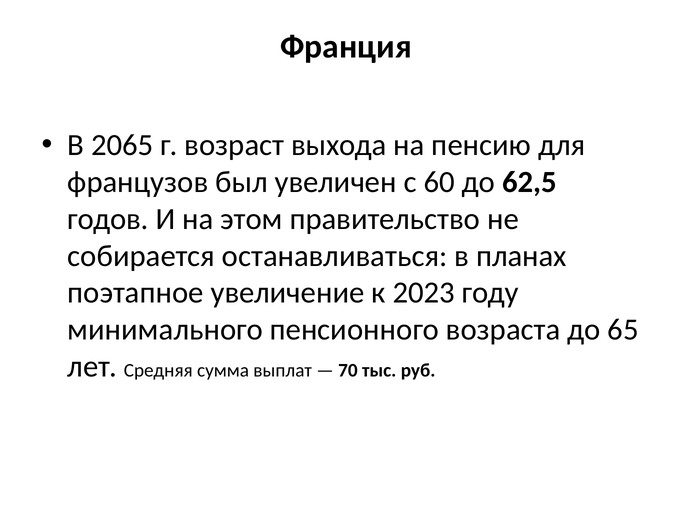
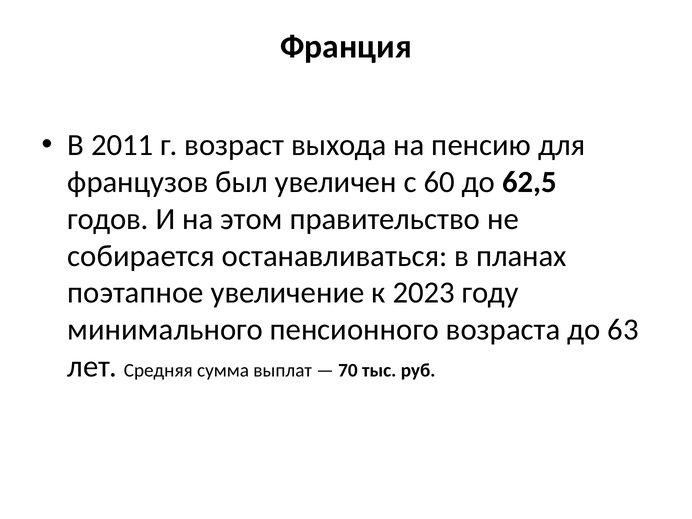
2065: 2065 -> 2011
65: 65 -> 63
